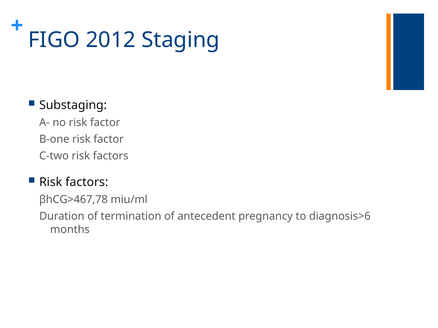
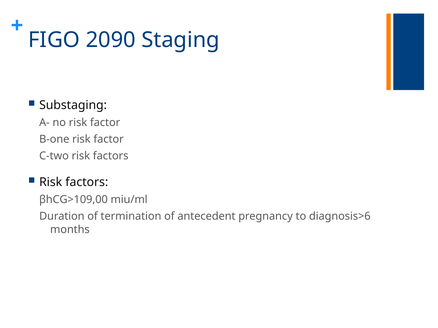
2012: 2012 -> 2090
βhCG>467,78: βhCG>467,78 -> βhCG>109,00
